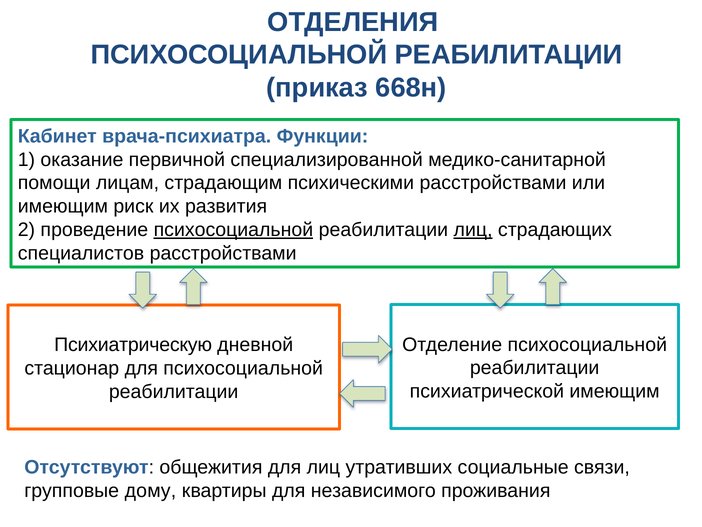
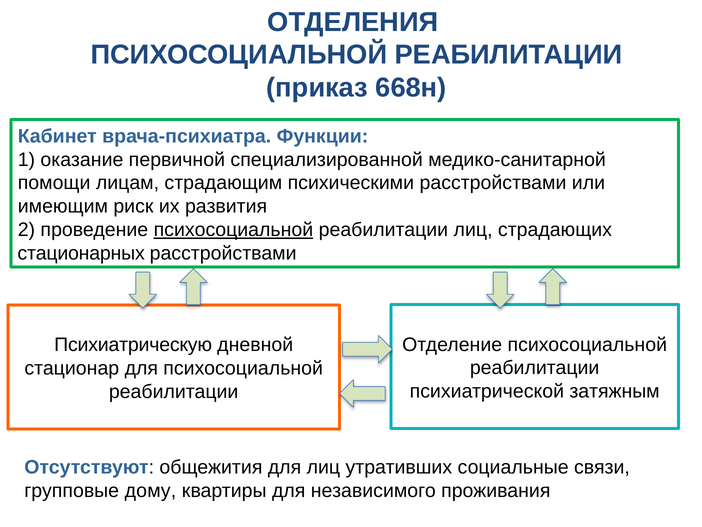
лиц at (473, 230) underline: present -> none
специалистов: специалистов -> стационарных
психиатрической имеющим: имеющим -> затяжным
